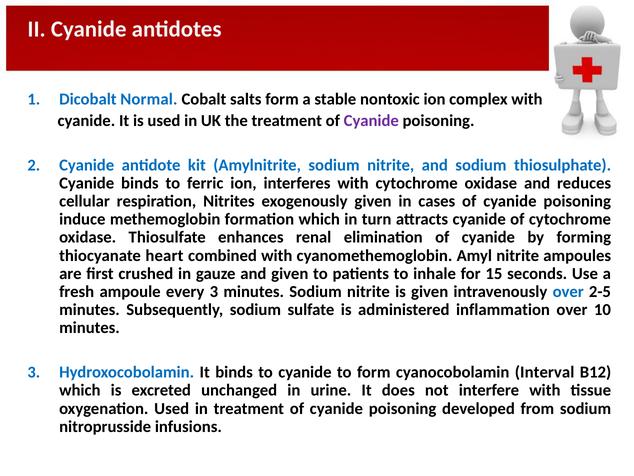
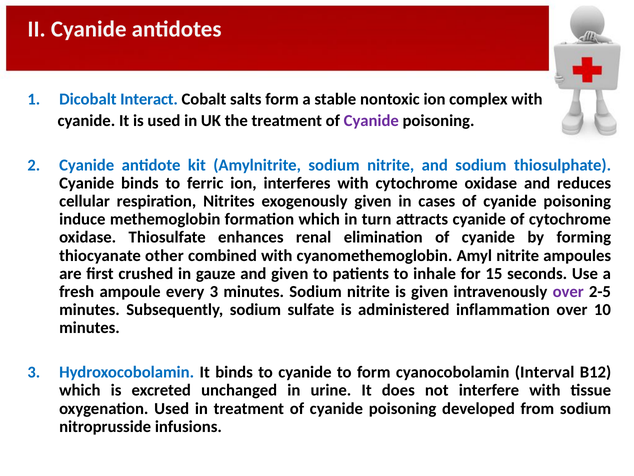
Normal: Normal -> Interact
heart: heart -> other
over at (568, 291) colour: blue -> purple
